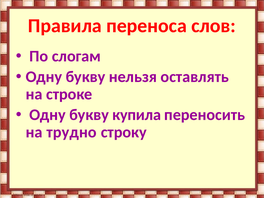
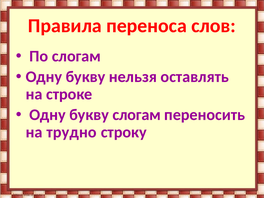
букву купила: купила -> слогам
